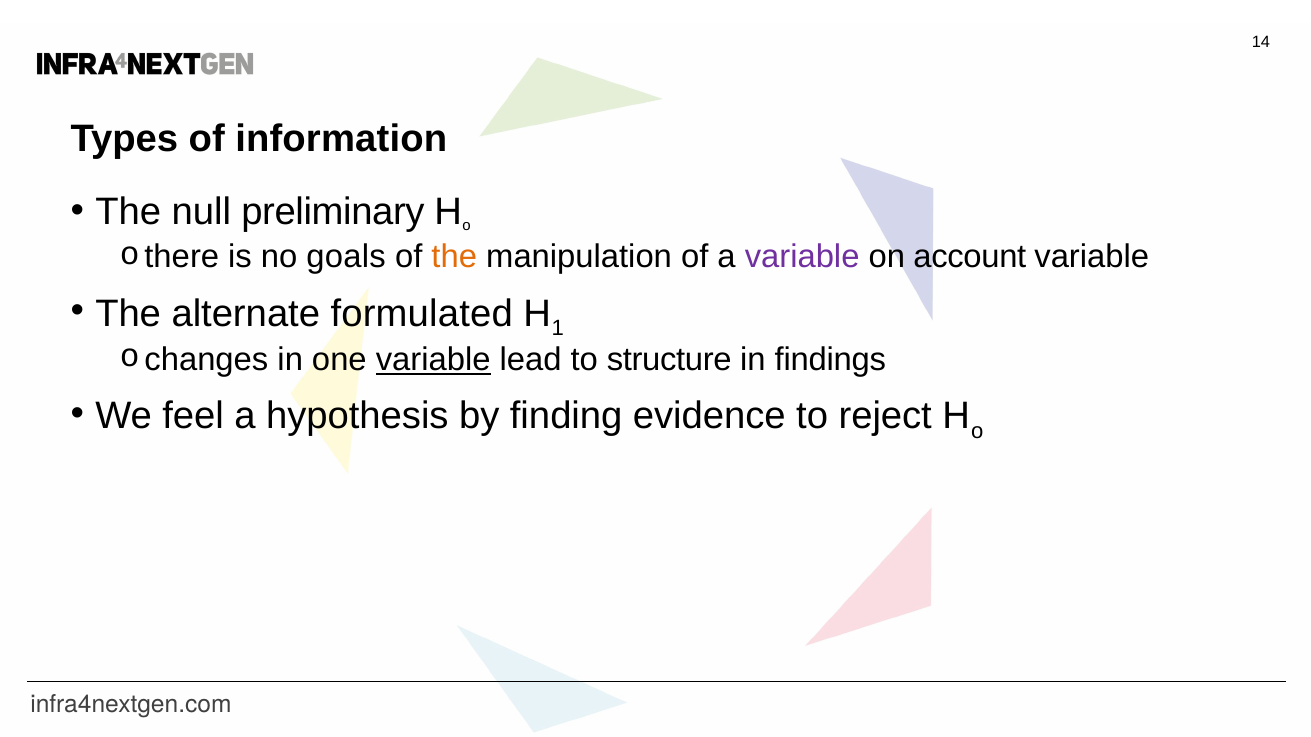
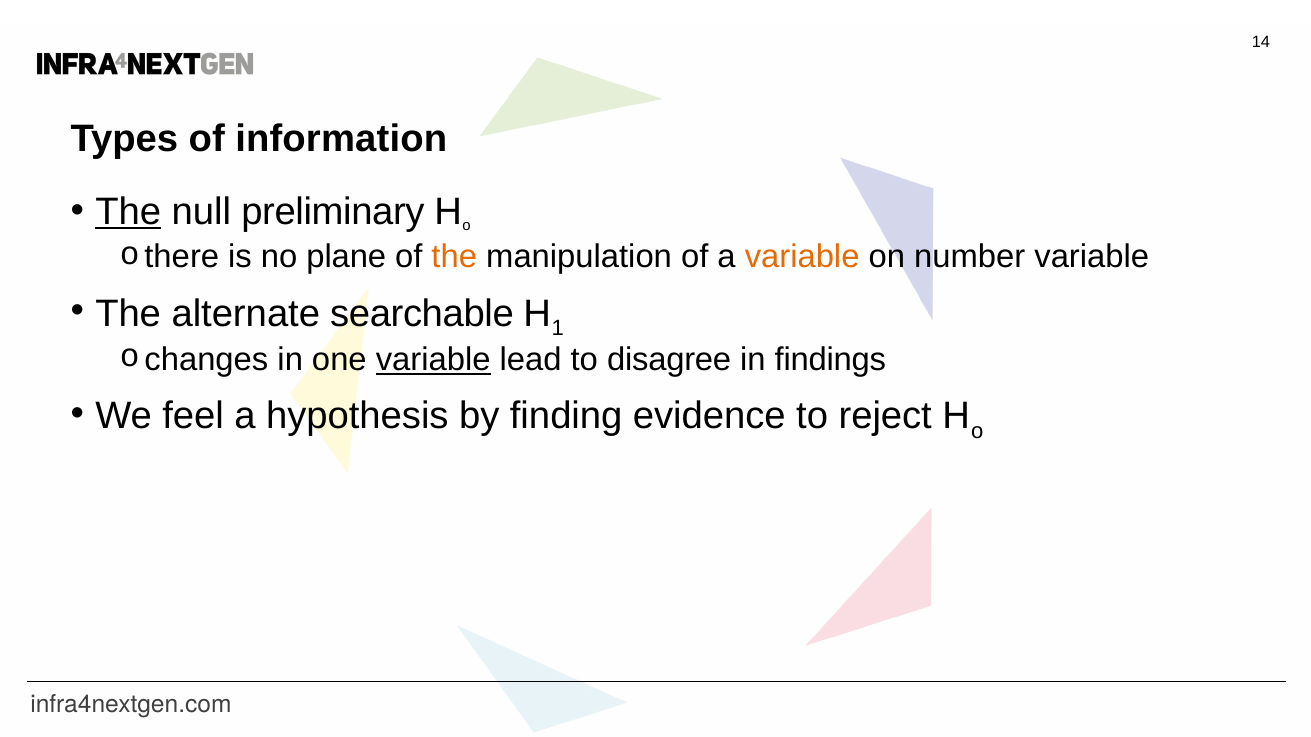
The at (128, 212) underline: none -> present
goals: goals -> plane
variable at (802, 257) colour: purple -> orange
account: account -> number
formulated: formulated -> searchable
structure: structure -> disagree
